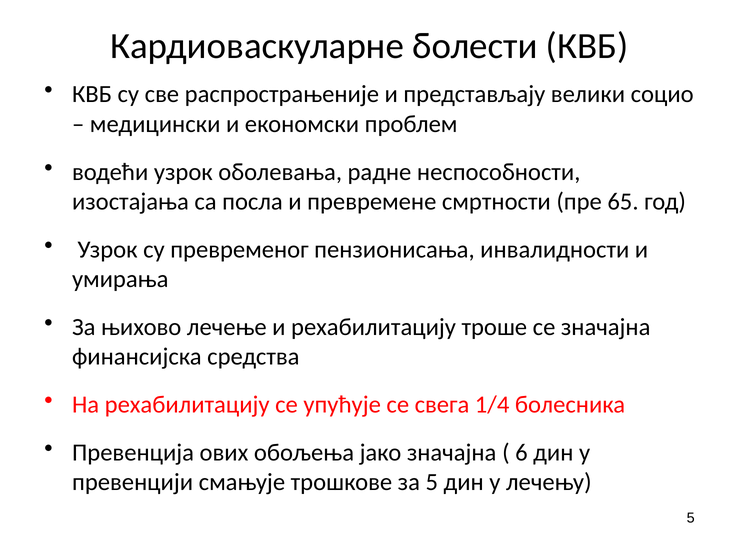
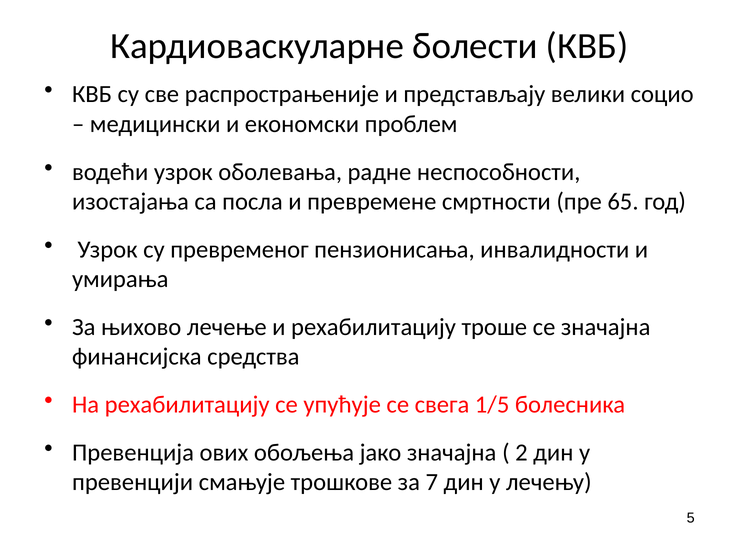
1/4: 1/4 -> 1/5
6: 6 -> 2
за 5: 5 -> 7
